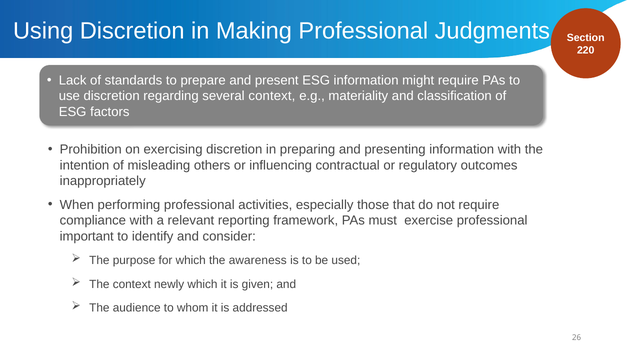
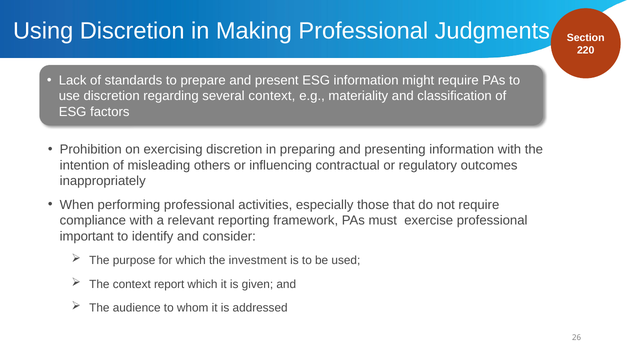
awareness: awareness -> investment
newly: newly -> report
